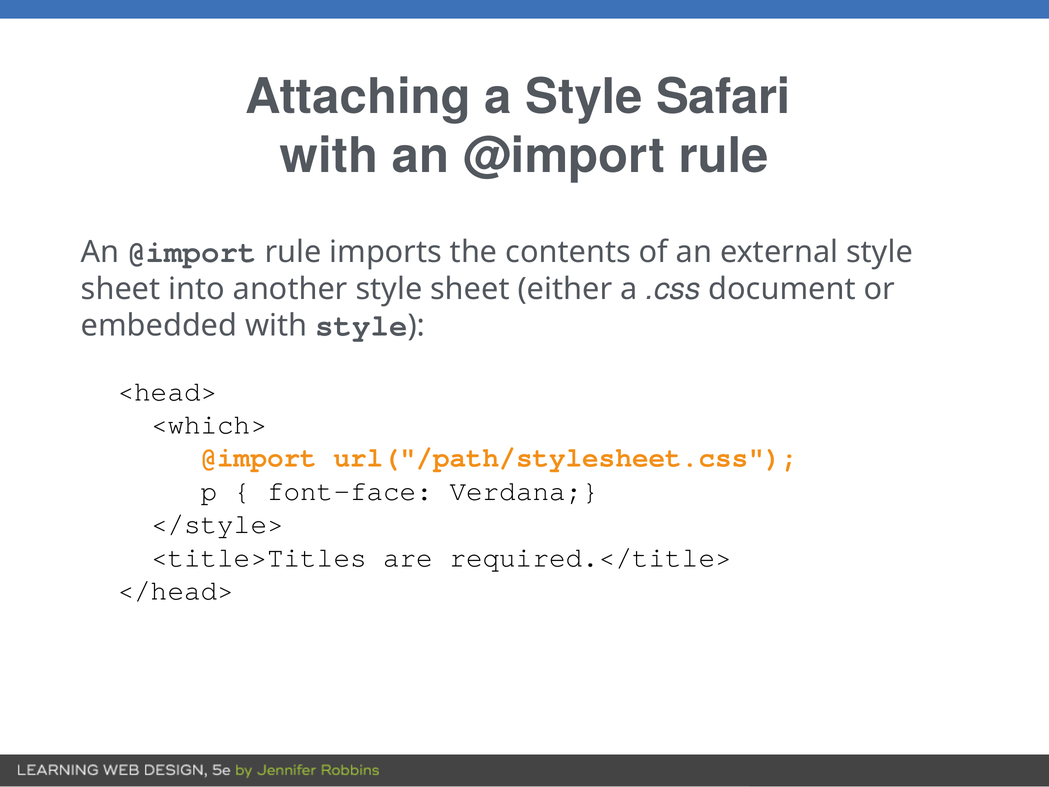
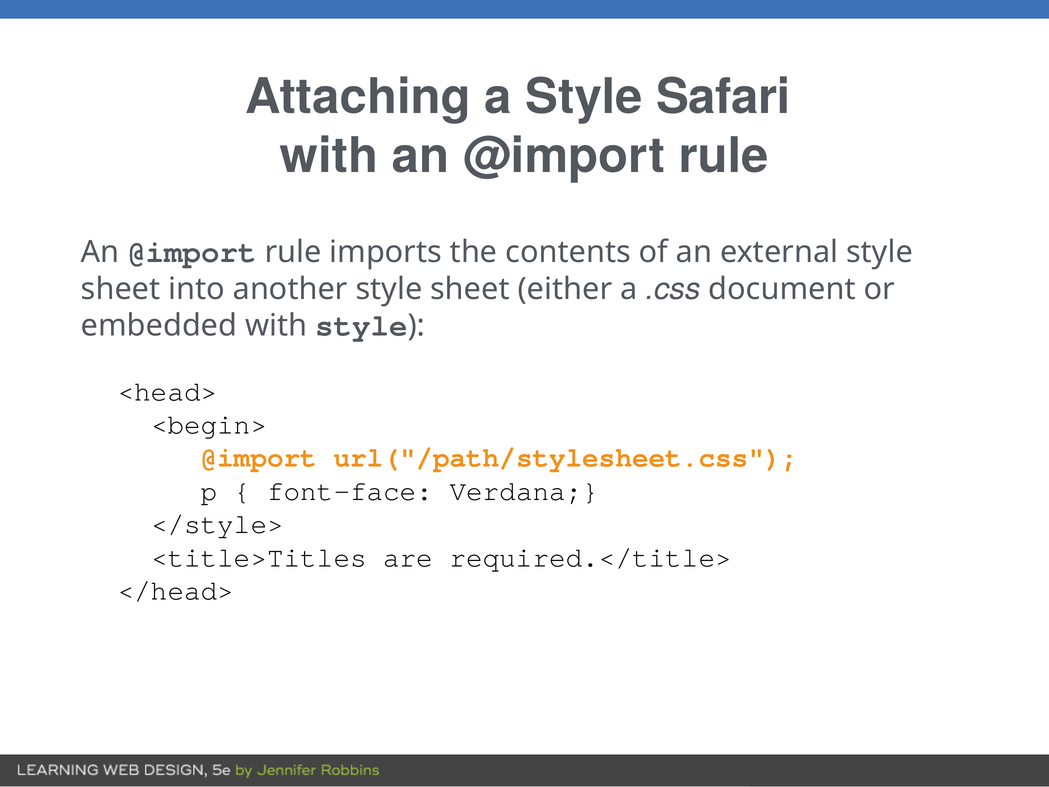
<which>: <which> -> <begin>
